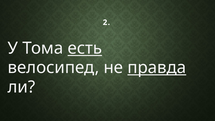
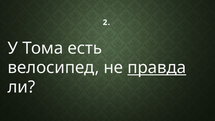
есть underline: present -> none
